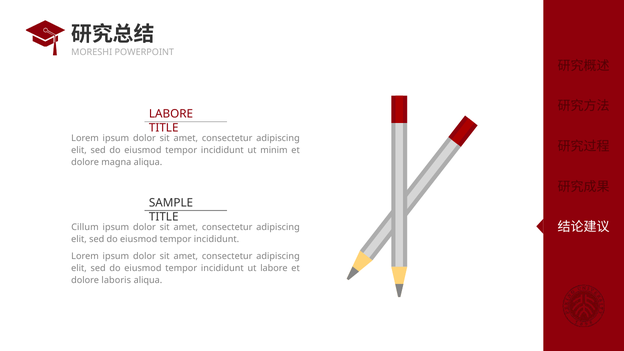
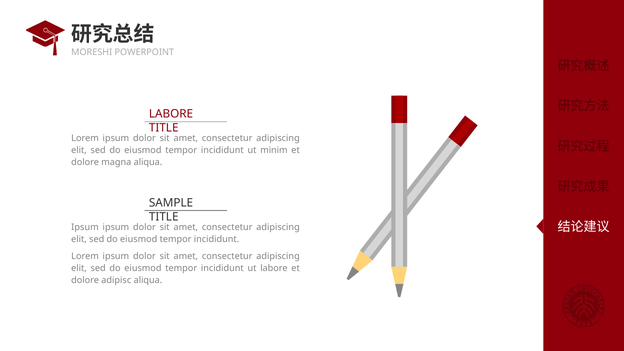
Cillum at (85, 227): Cillum -> Ipsum
laboris: laboris -> adipisc
